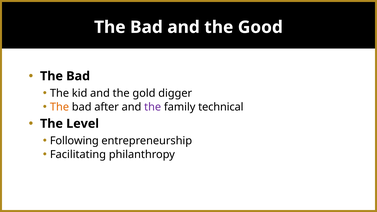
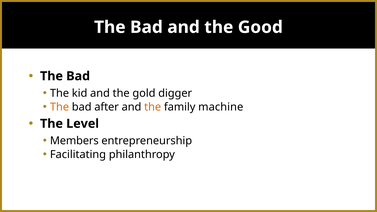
the at (153, 107) colour: purple -> orange
technical: technical -> machine
Following: Following -> Members
